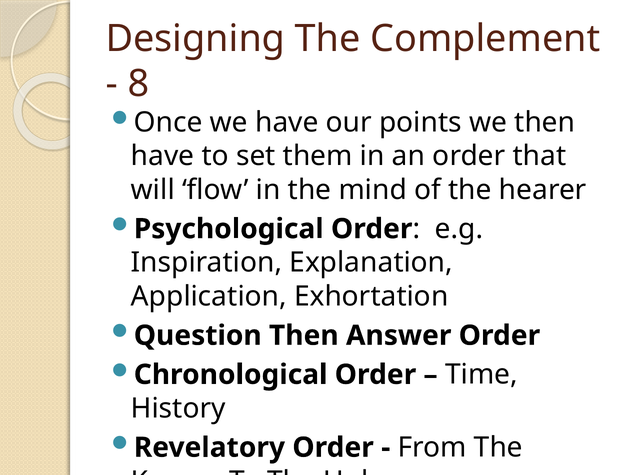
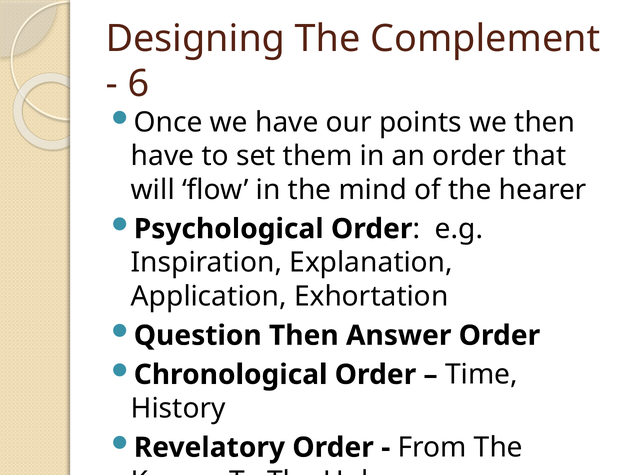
8: 8 -> 6
